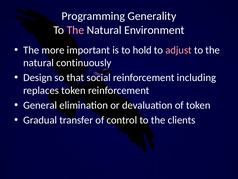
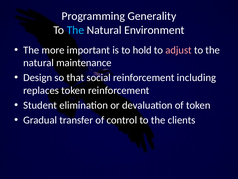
The at (75, 30) colour: pink -> light blue
continuously: continuously -> maintenance
General: General -> Student
